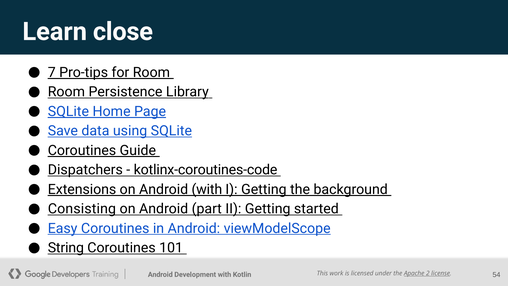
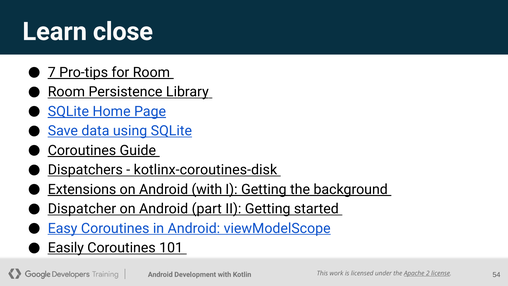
kotlinx-coroutines-code: kotlinx-coroutines-code -> kotlinx-coroutines-disk
Consisting: Consisting -> Dispatcher
String: String -> Easily
